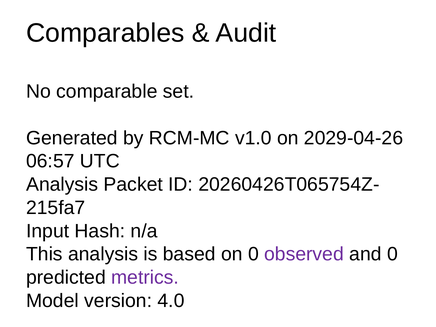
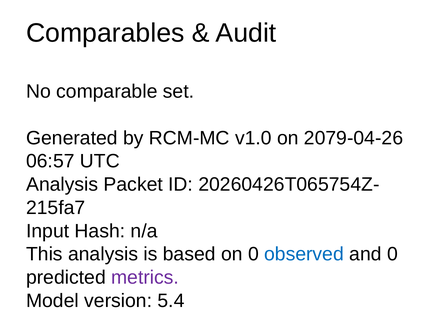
2029-04-26: 2029-04-26 -> 2079-04-26
observed colour: purple -> blue
4.0: 4.0 -> 5.4
